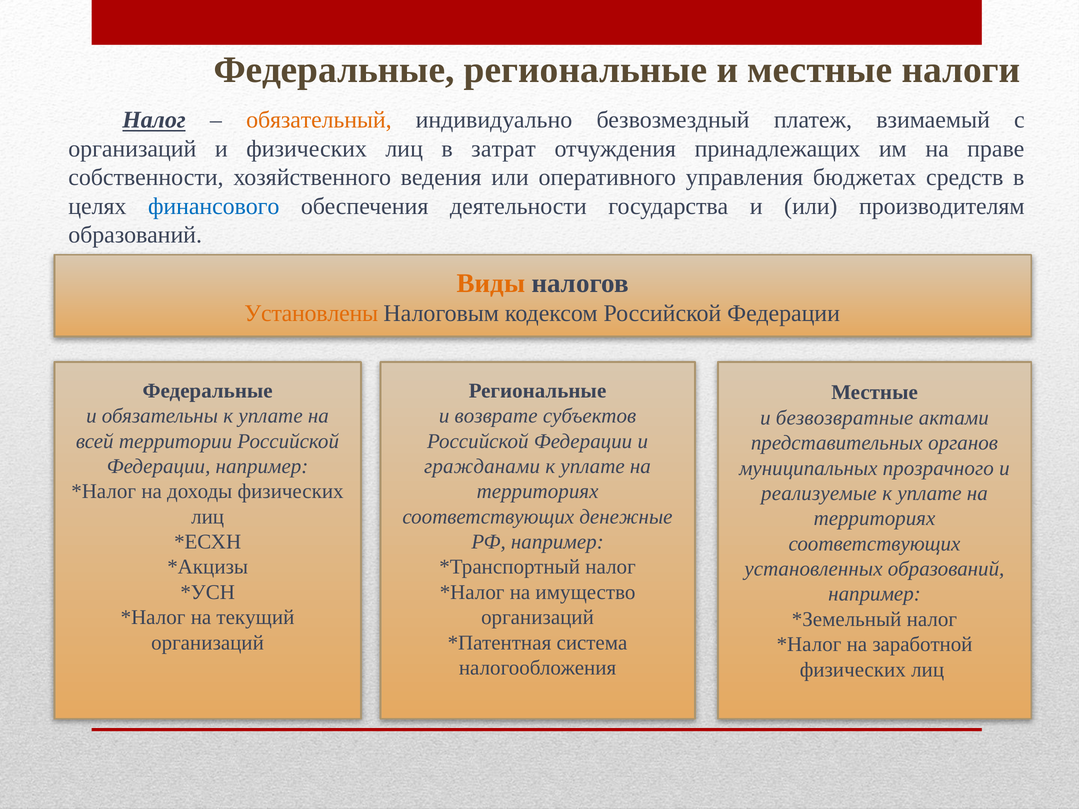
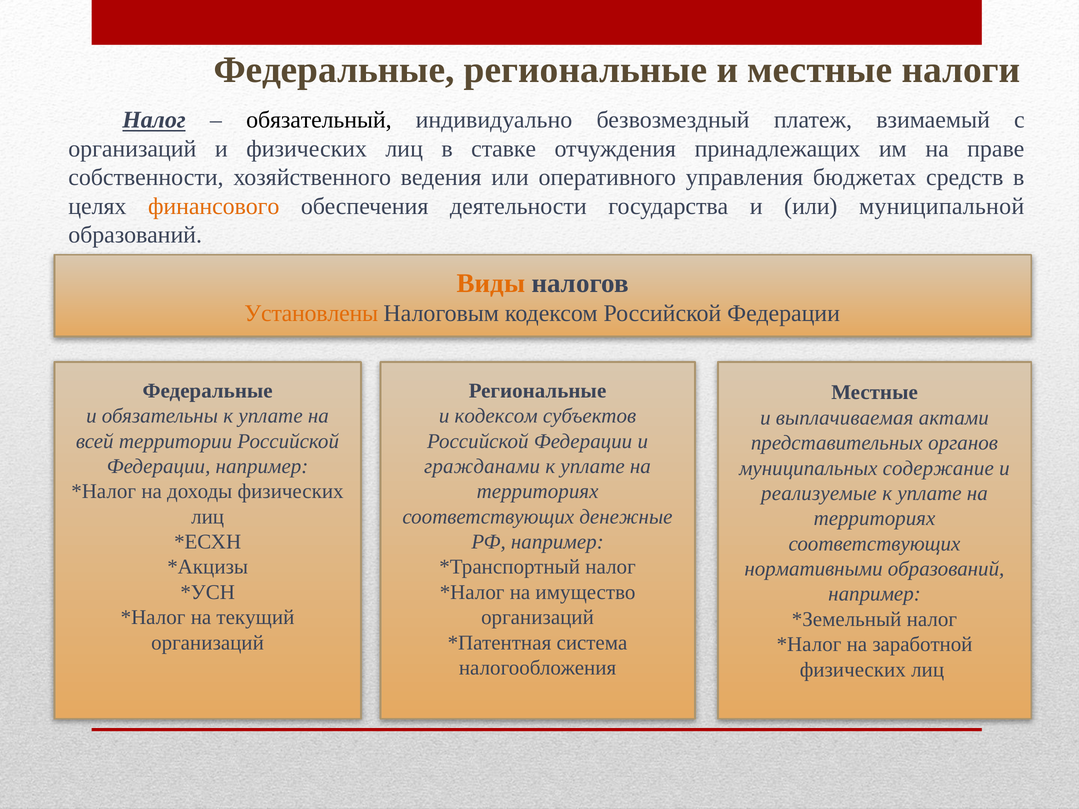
обязательный colour: orange -> black
затрат: затрат -> ставке
финансового colour: blue -> orange
производителям: производителям -> муниципальной
и возврате: возврате -> кодексом
безвозвратные: безвозвратные -> выплачиваемая
прозрачного: прозрачного -> содержание
установленных: установленных -> нормативными
